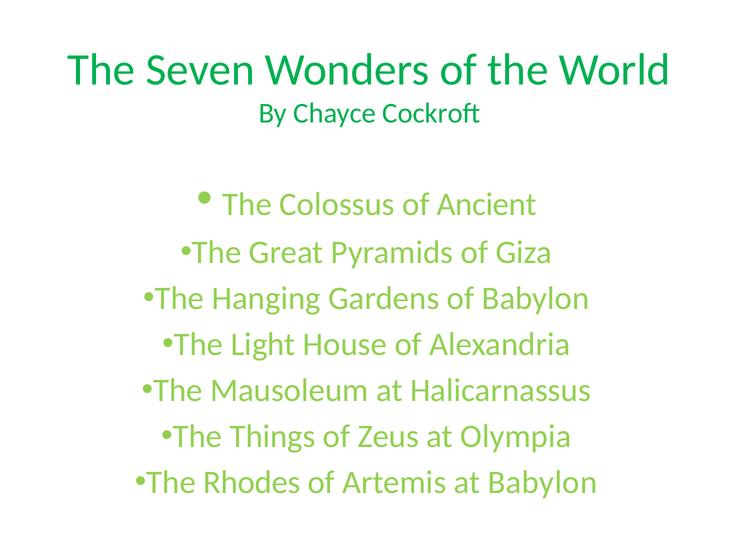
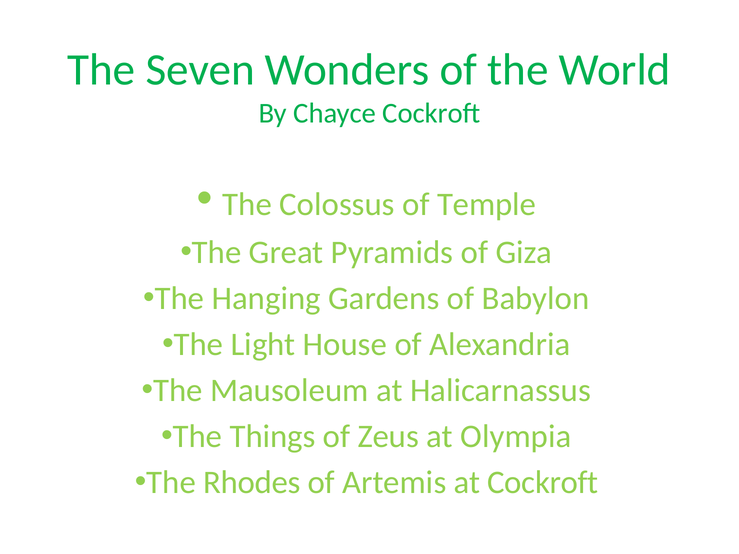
Ancient: Ancient -> Temple
at Babylon: Babylon -> Cockroft
